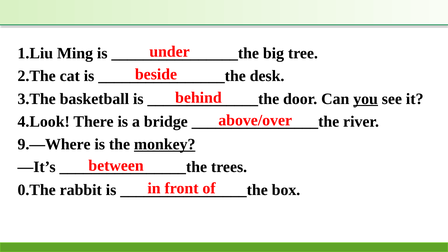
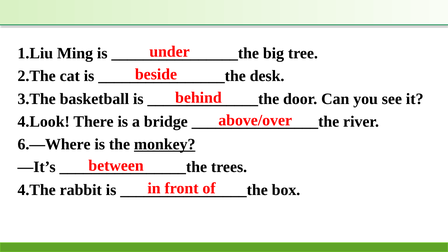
you underline: present -> none
9.—Where: 9.—Where -> 6.—Where
0.The: 0.The -> 4.The
